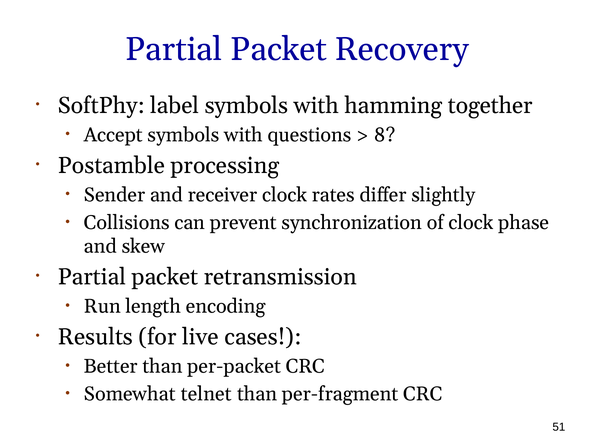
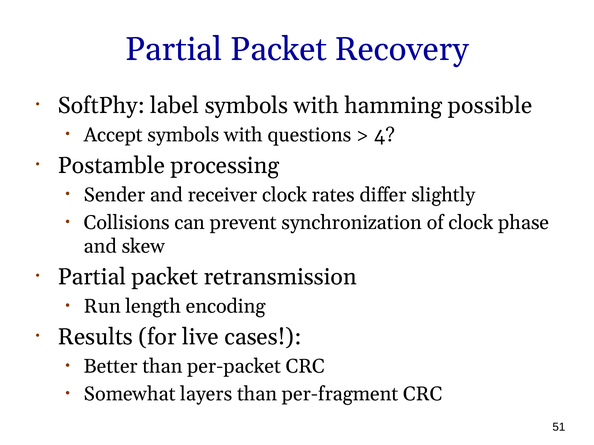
together: together -> possible
8: 8 -> 4
telnet: telnet -> layers
